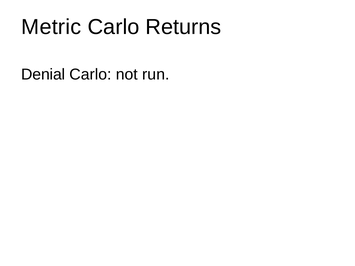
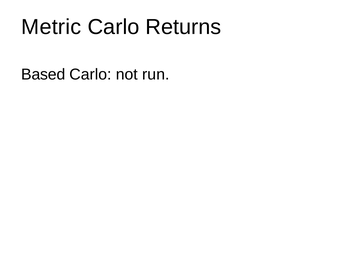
Denial: Denial -> Based
